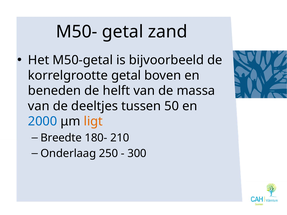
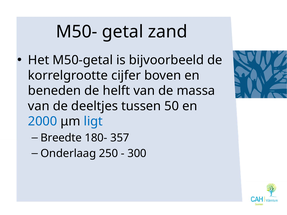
korrelgrootte getal: getal -> cijfer
ligt colour: orange -> blue
210: 210 -> 357
